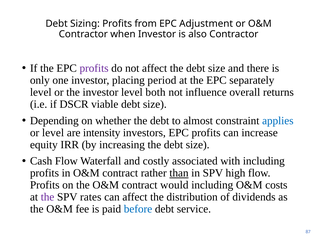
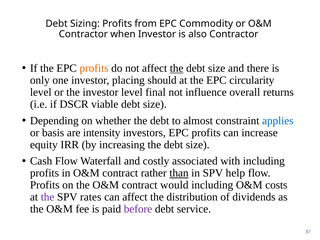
Adjustment: Adjustment -> Commodity
profits at (94, 68) colour: purple -> orange
the at (177, 68) underline: none -> present
period: period -> should
separately: separately -> circularity
both: both -> final
or level: level -> basis
high: high -> help
before colour: blue -> purple
